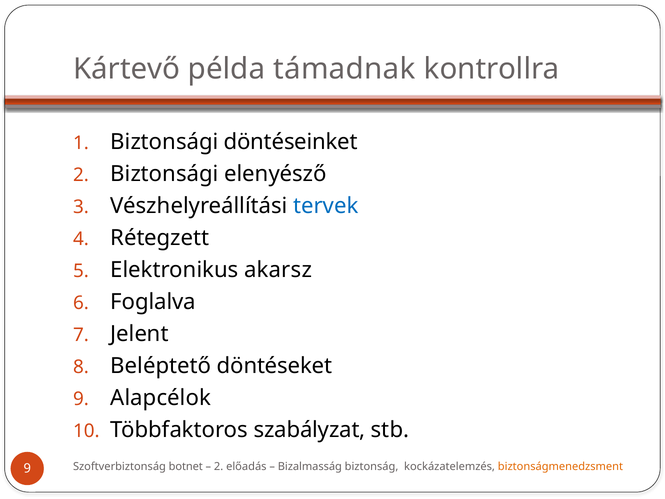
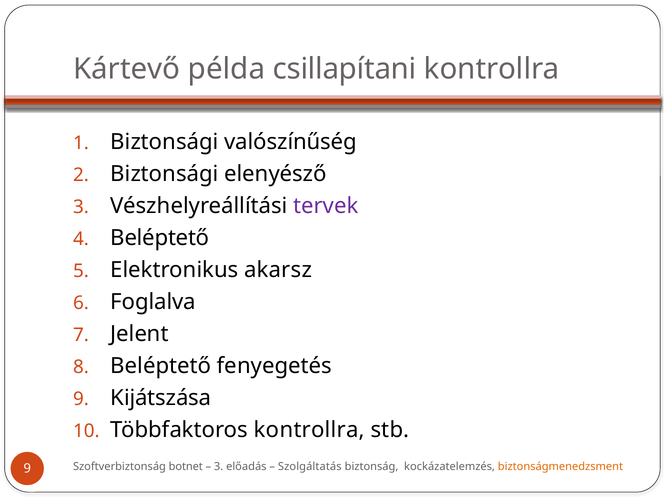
támadnak: támadnak -> csillapítani
döntéseinket: döntéseinket -> valószínűség
tervek colour: blue -> purple
Rétegzett at (160, 238): Rétegzett -> Beléptető
döntéseket: döntéseket -> fenyegetés
Alapcélok: Alapcélok -> Kijátszása
Többfaktoros szabályzat: szabályzat -> kontrollra
2 at (219, 466): 2 -> 3
Bizalmasság: Bizalmasság -> Szolgáltatás
